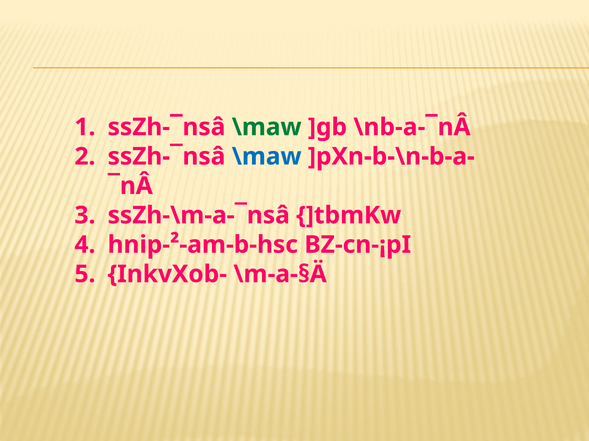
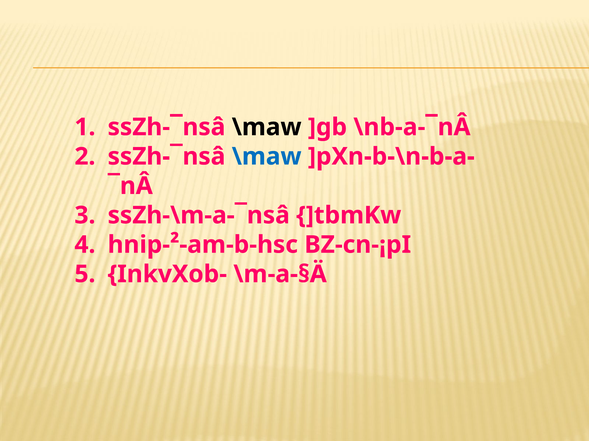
\maw at (267, 127) colour: green -> black
